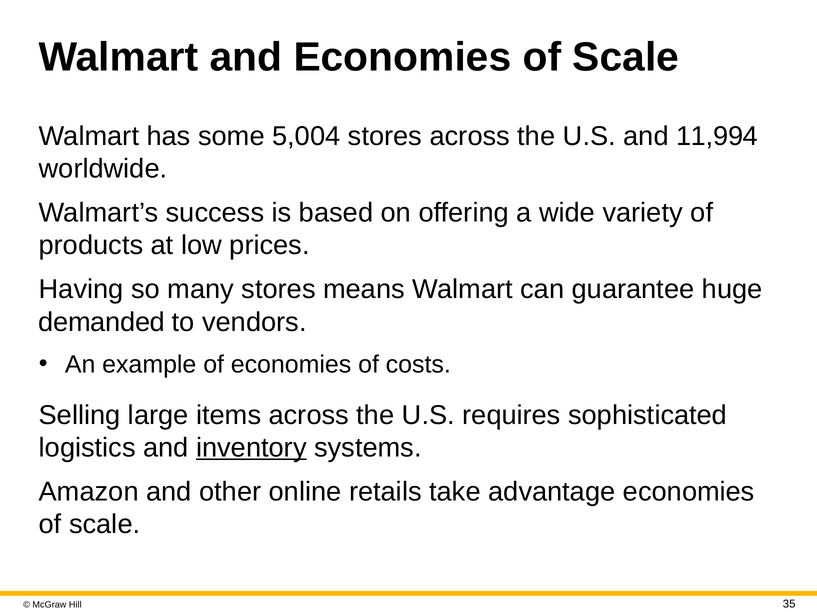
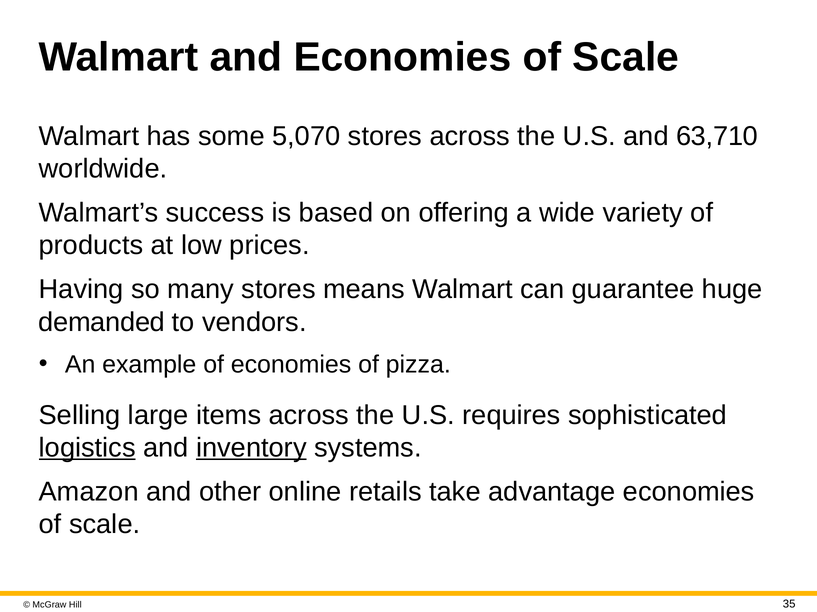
5,004: 5,004 -> 5,070
11,994: 11,994 -> 63,710
costs: costs -> pizza
logistics underline: none -> present
